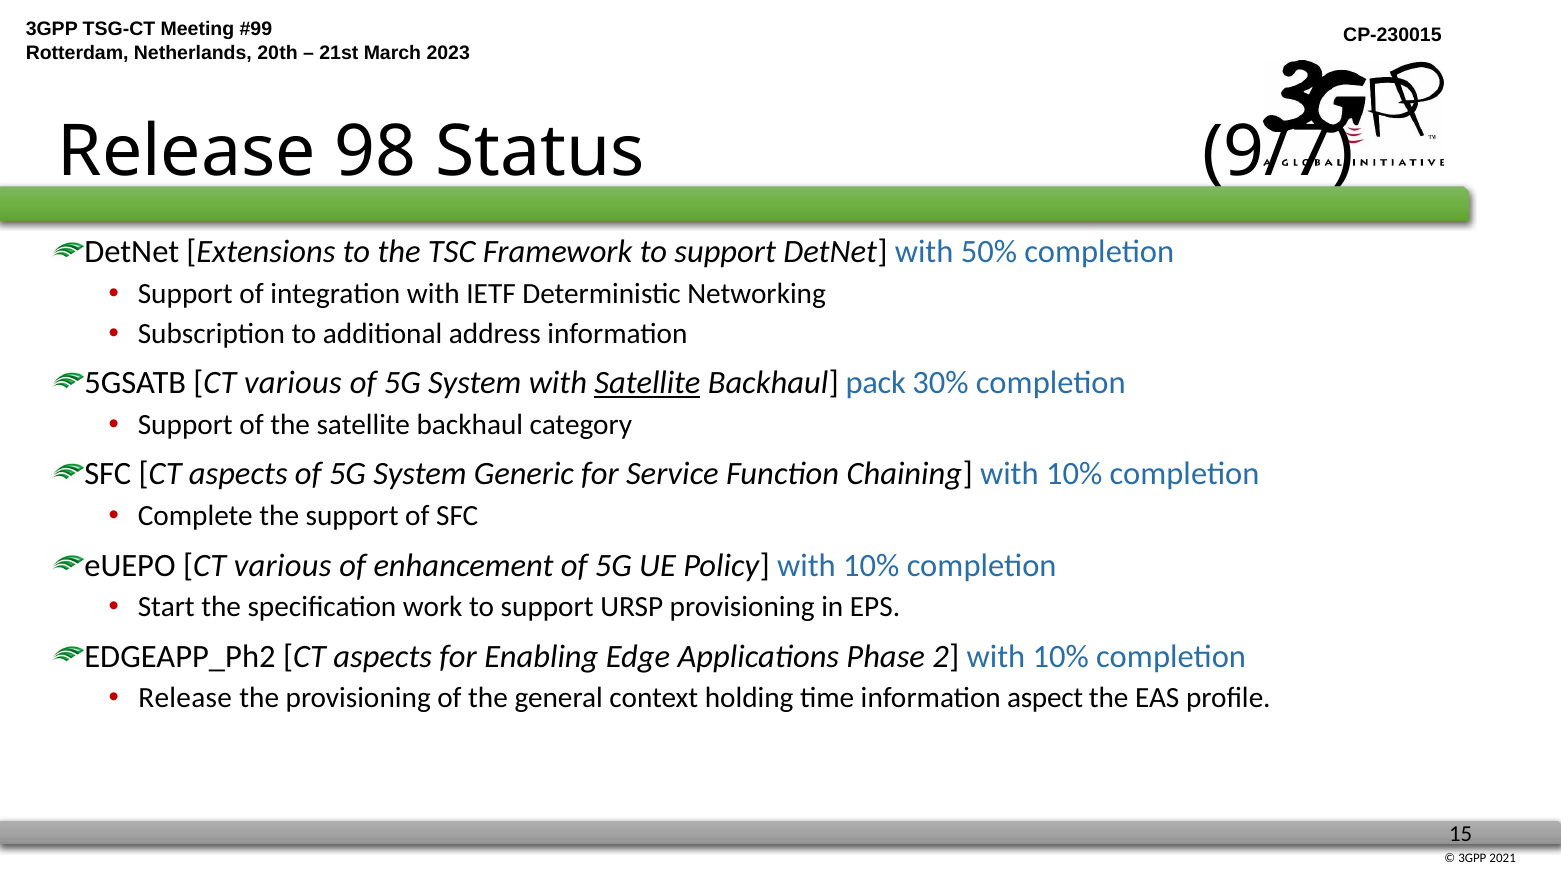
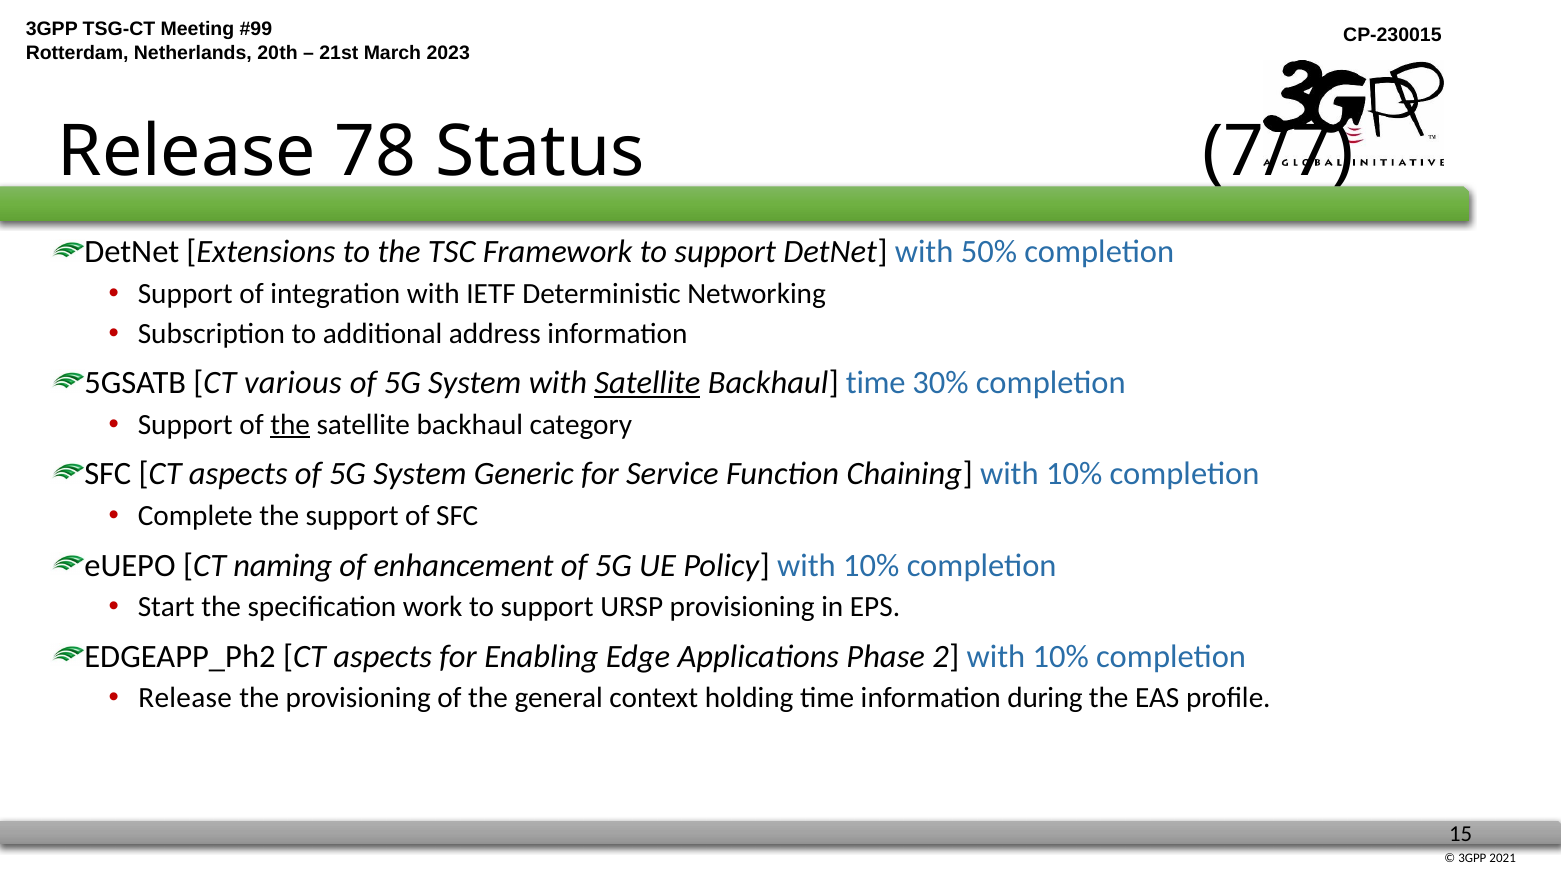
98: 98 -> 78
9/7: 9/7 -> 7/7
Backhaul pack: pack -> time
the at (290, 425) underline: none -> present
eUEPO CT various: various -> naming
aspect: aspect -> during
